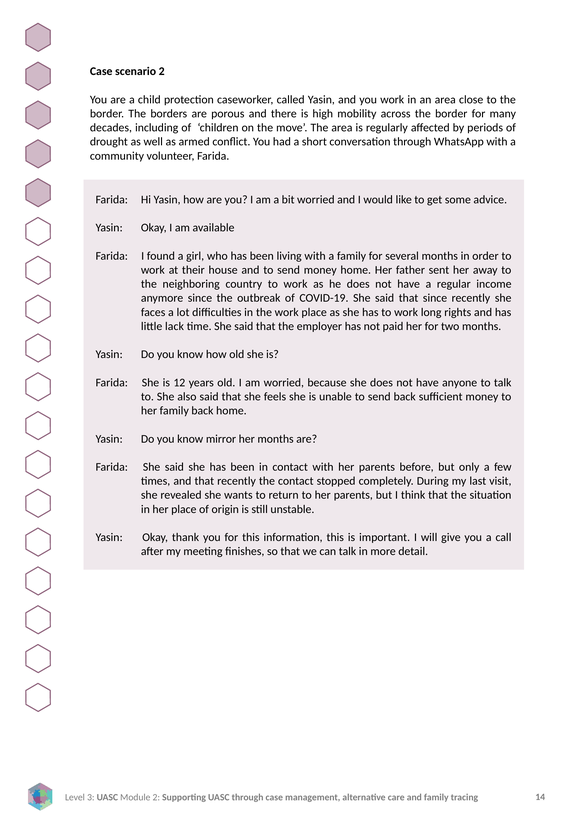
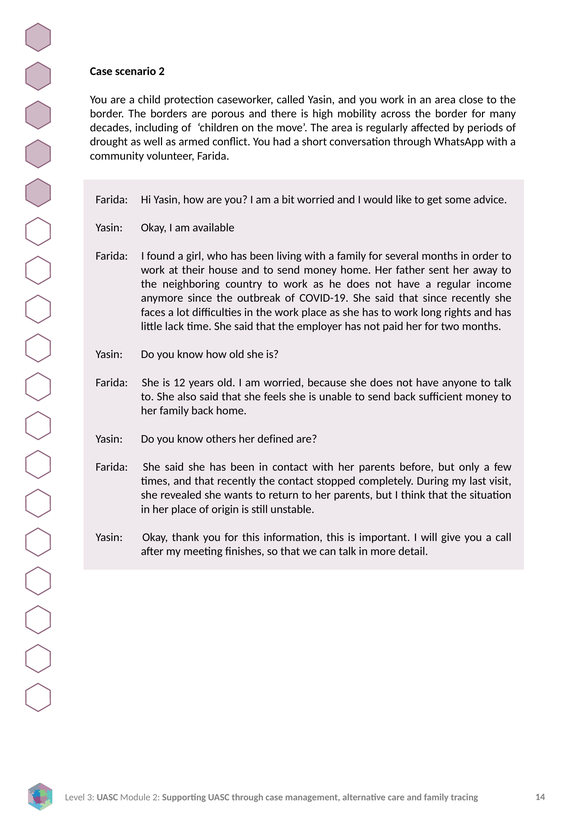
mirror: mirror -> others
her months: months -> defined
